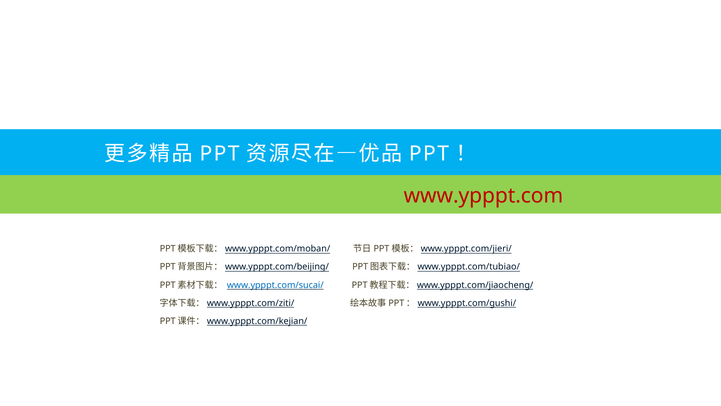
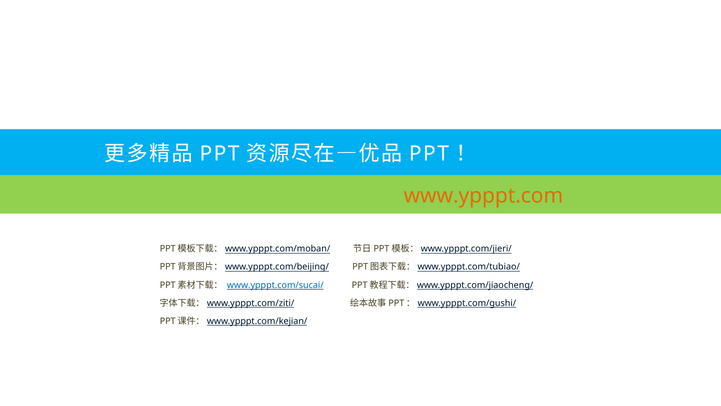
www.ypppt.com colour: red -> orange
